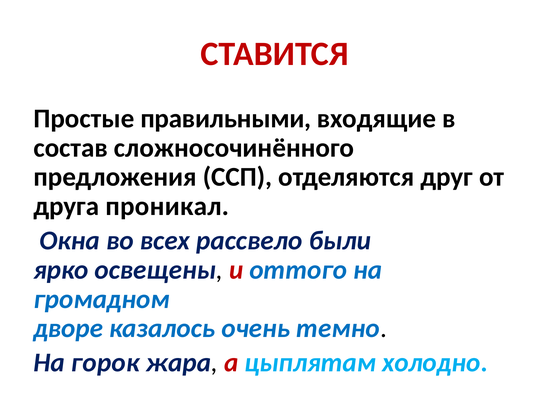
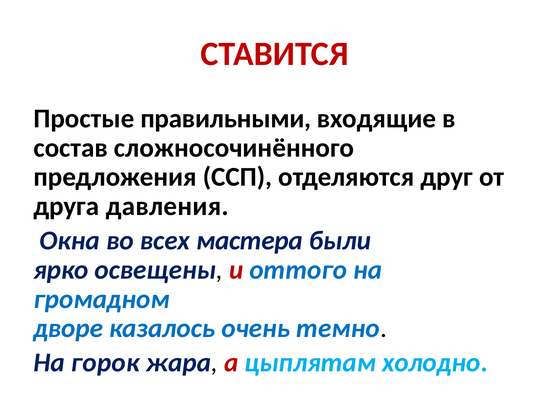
проникал: проникал -> давления
рассвело: рассвело -> мастера
